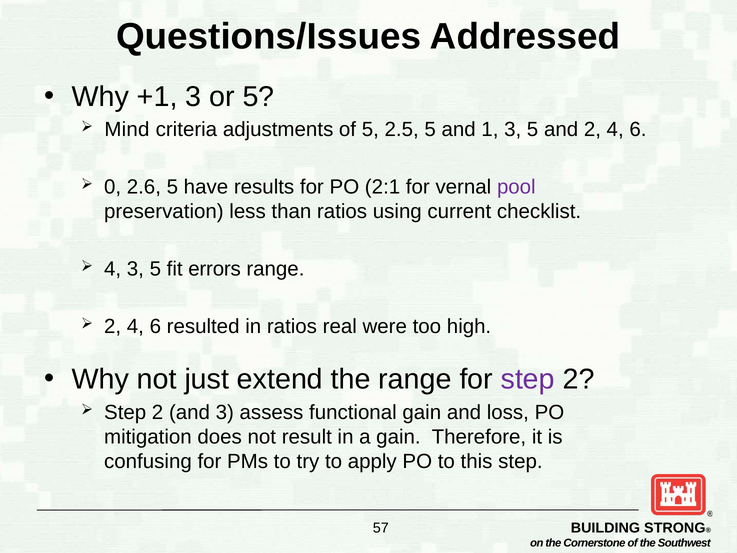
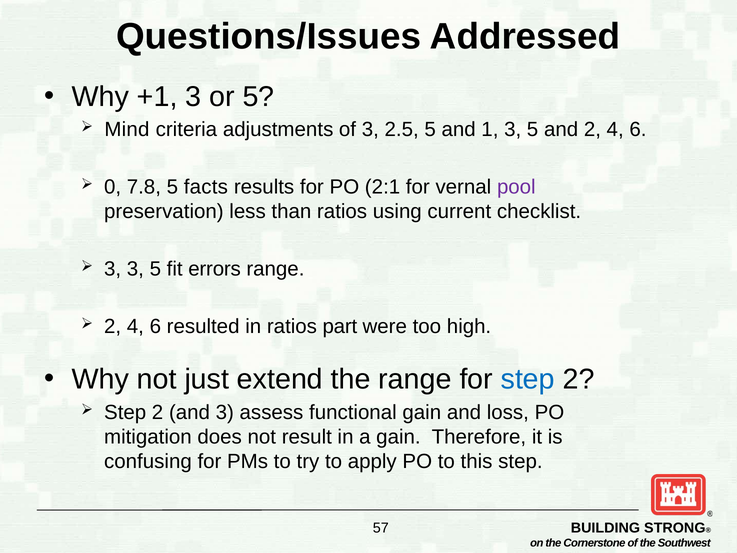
of 5: 5 -> 3
2.6: 2.6 -> 7.8
have: have -> facts
4 at (113, 269): 4 -> 3
real: real -> part
step at (528, 379) colour: purple -> blue
